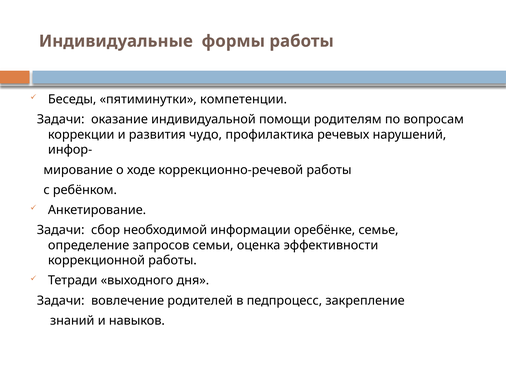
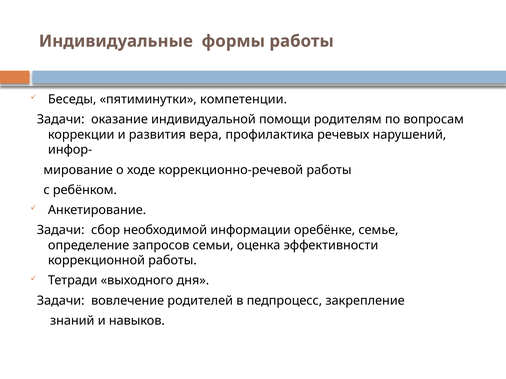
чудо: чудо -> вера
